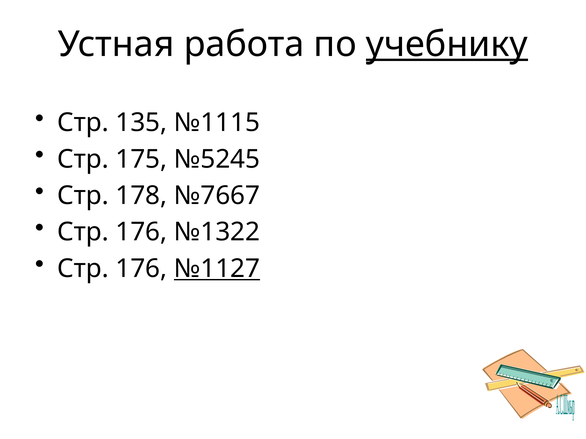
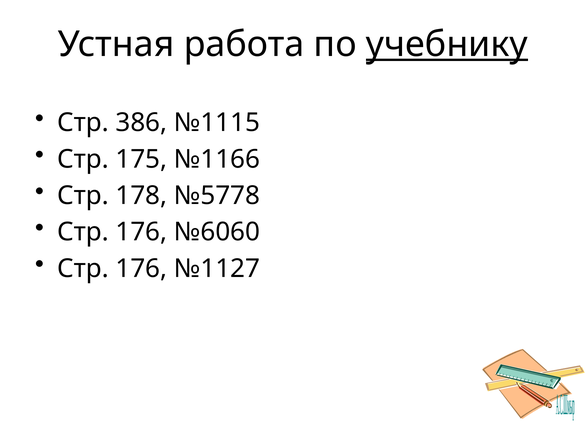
135: 135 -> 386
№5245: №5245 -> №1166
№7667: №7667 -> №5778
№1322: №1322 -> №6060
№1127 underline: present -> none
